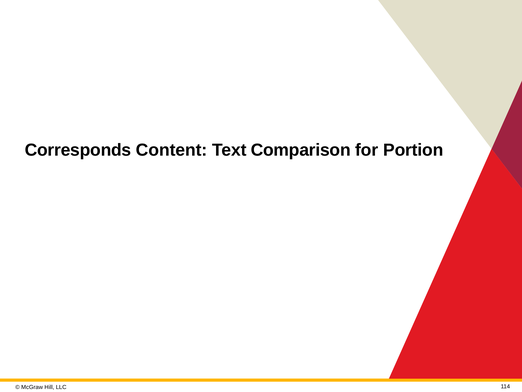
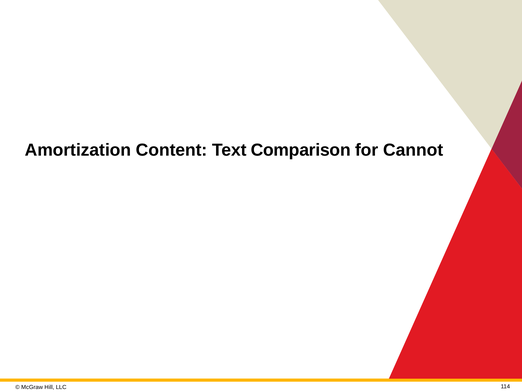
Corresponds: Corresponds -> Amortization
Portion: Portion -> Cannot
